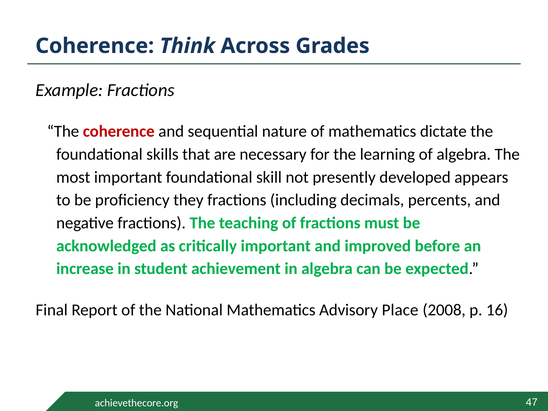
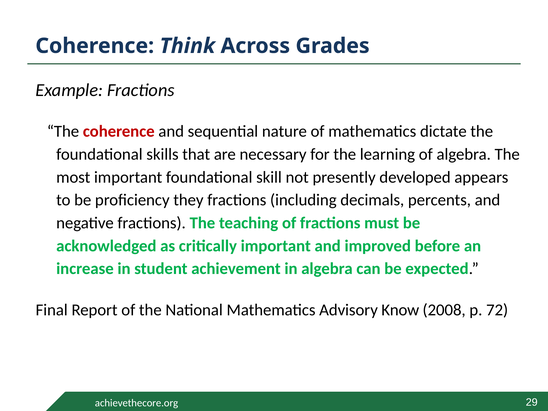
Place: Place -> Know
16: 16 -> 72
47: 47 -> 29
